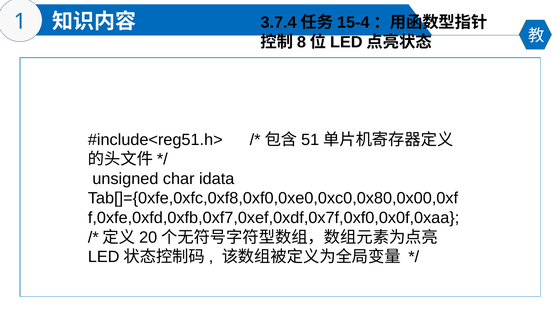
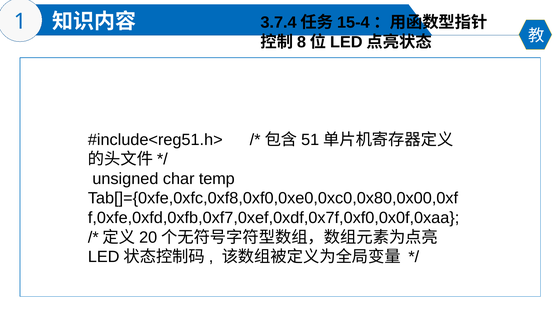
idata: idata -> temp
